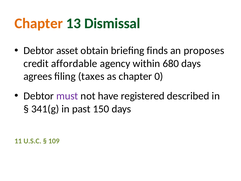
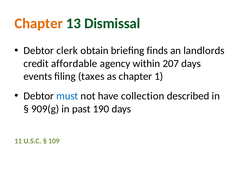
asset: asset -> clerk
proposes: proposes -> landlords
680: 680 -> 207
agrees: agrees -> events
0: 0 -> 1
must colour: purple -> blue
registered: registered -> collection
341(g: 341(g -> 909(g
150: 150 -> 190
